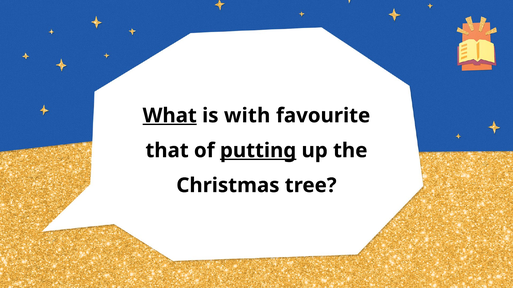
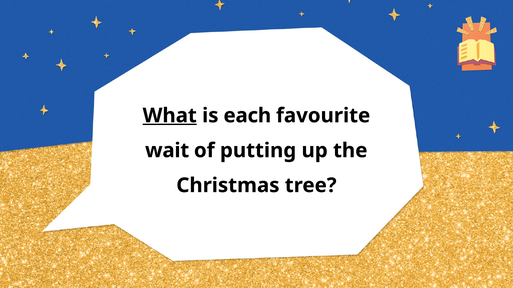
with: with -> each
that: that -> wait
putting underline: present -> none
